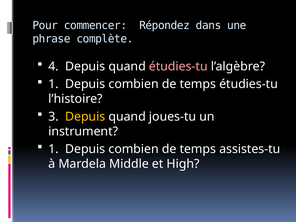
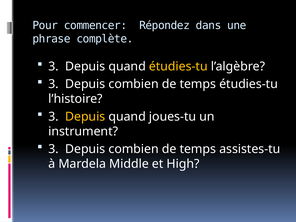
4 at (53, 66): 4 -> 3
étudies-tu at (178, 66) colour: pink -> yellow
1 at (53, 84): 1 -> 3
1 at (53, 149): 1 -> 3
